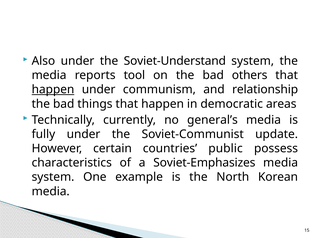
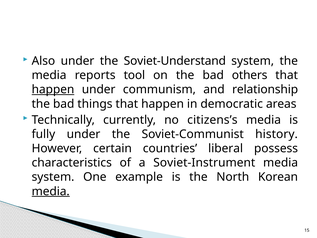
general’s: general’s -> citizens’s
update: update -> history
public: public -> liberal
Soviet-Emphasizes: Soviet-Emphasizes -> Soviet-Instrument
media at (51, 191) underline: none -> present
